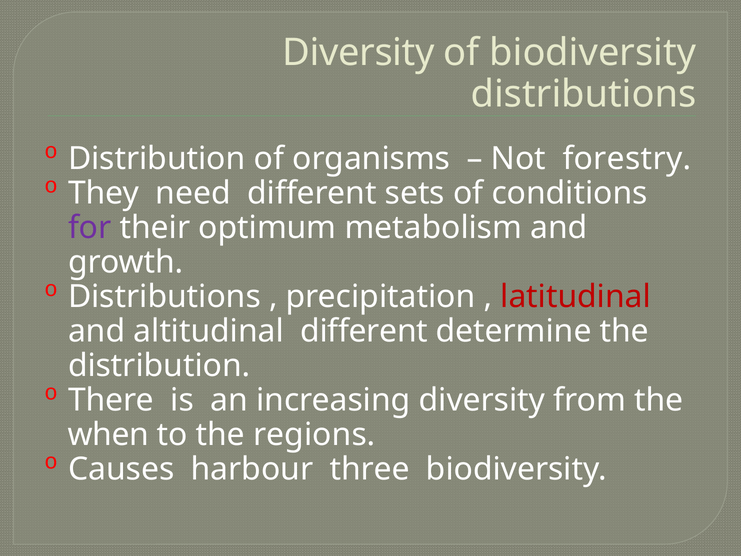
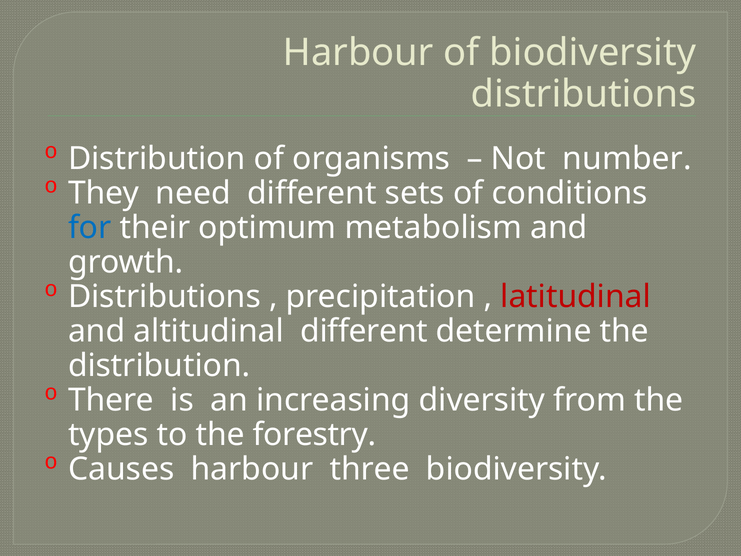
Diversity at (358, 53): Diversity -> Harbour
forestry: forestry -> number
for colour: purple -> blue
when: when -> types
regions: regions -> forestry
